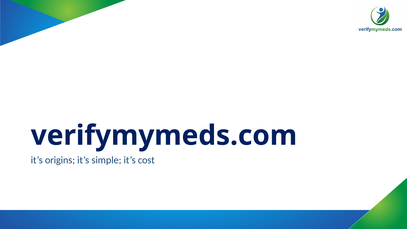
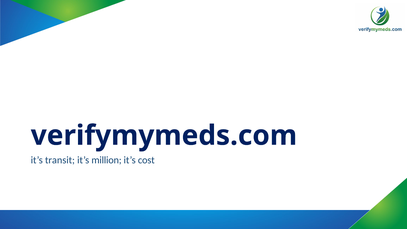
origins: origins -> transit
simple: simple -> million
